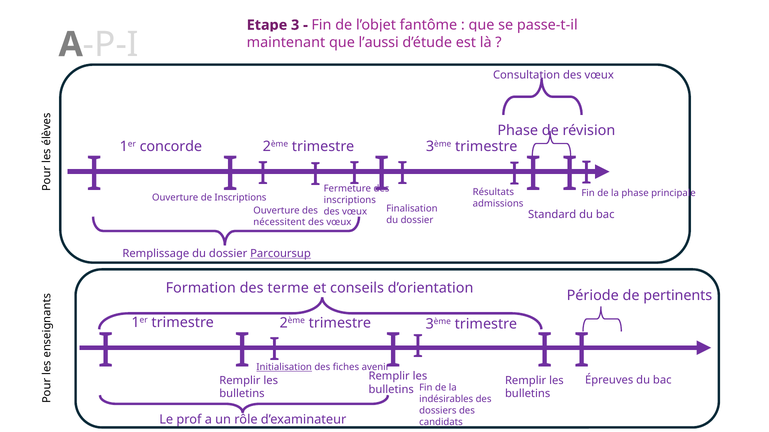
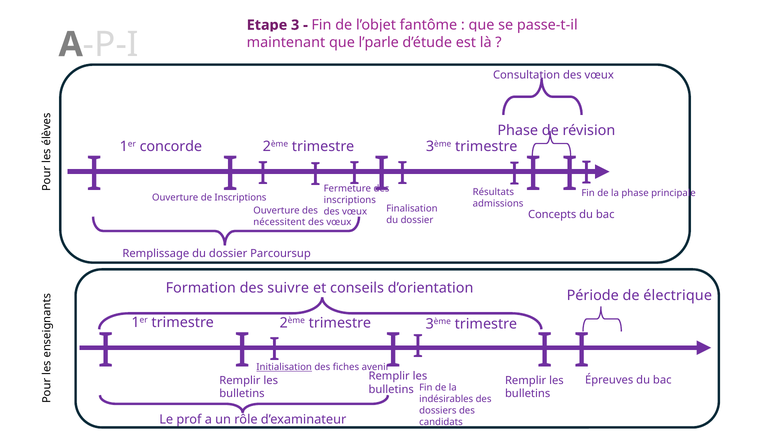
l’aussi: l’aussi -> l’parle
Standard: Standard -> Concepts
Parcoursup underline: present -> none
terme: terme -> suivre
pertinents: pertinents -> électrique
